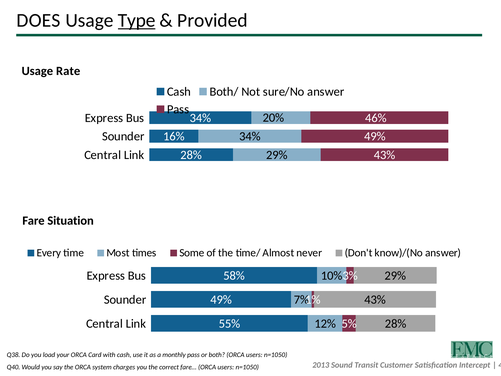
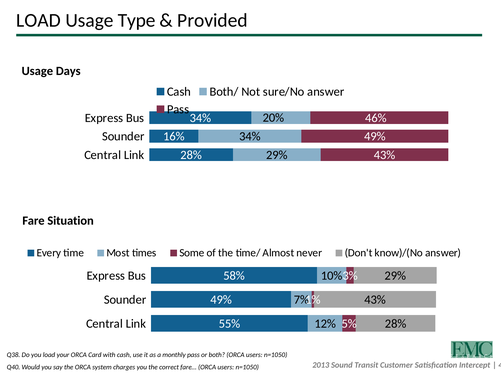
DOES at (39, 20): DOES -> LOAD
Type underline: present -> none
Rate: Rate -> Days
